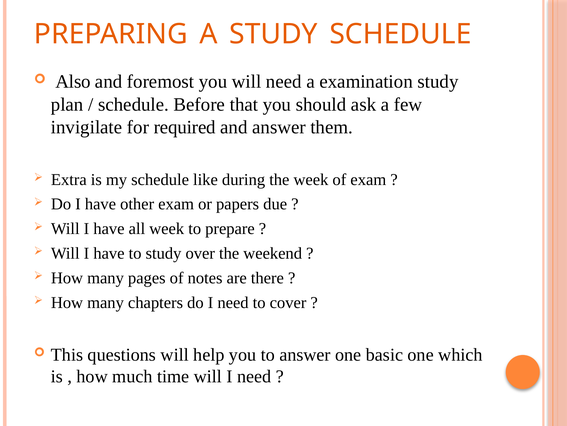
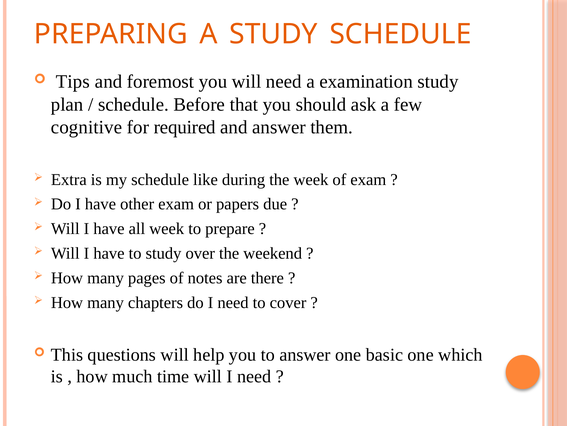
Also: Also -> Tips
invigilate: invigilate -> cognitive
